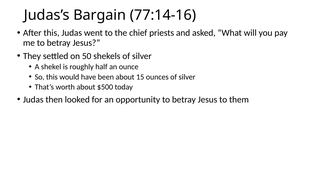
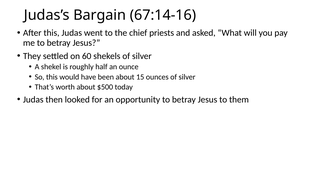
77:14-16: 77:14-16 -> 67:14-16
50: 50 -> 60
